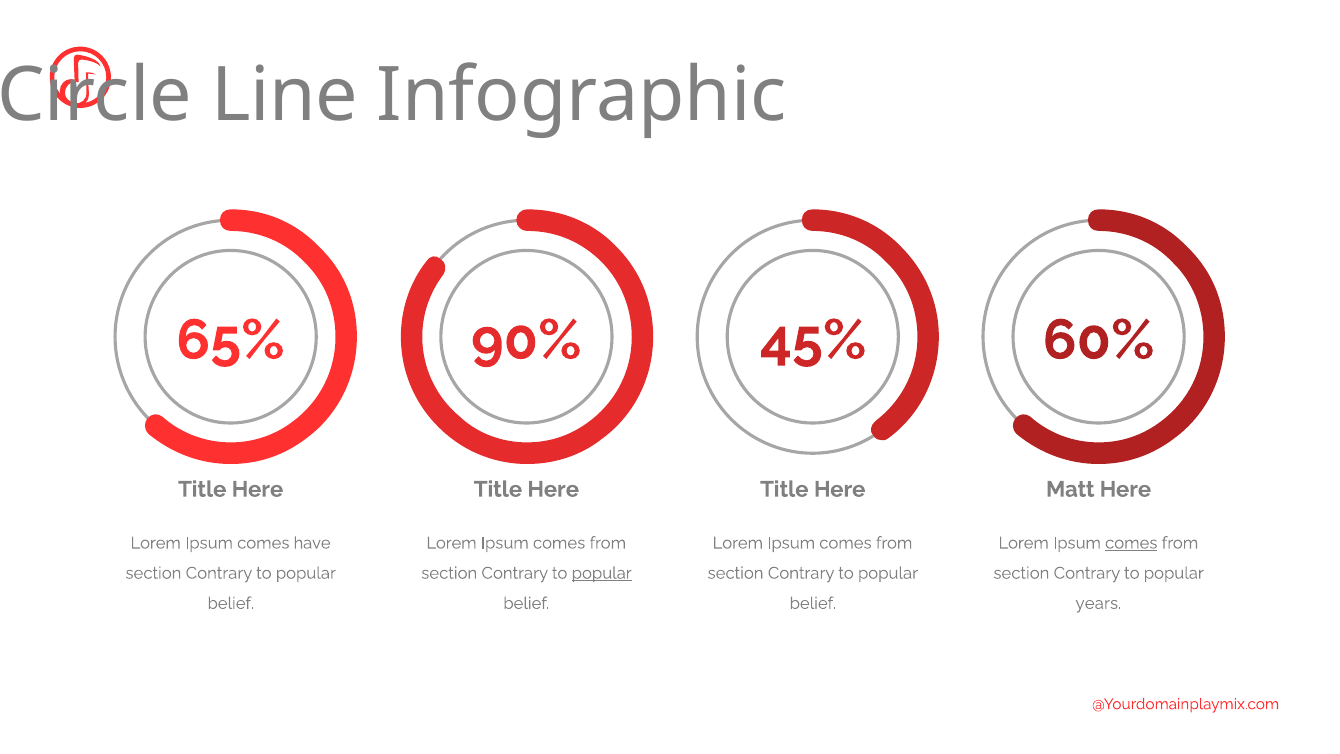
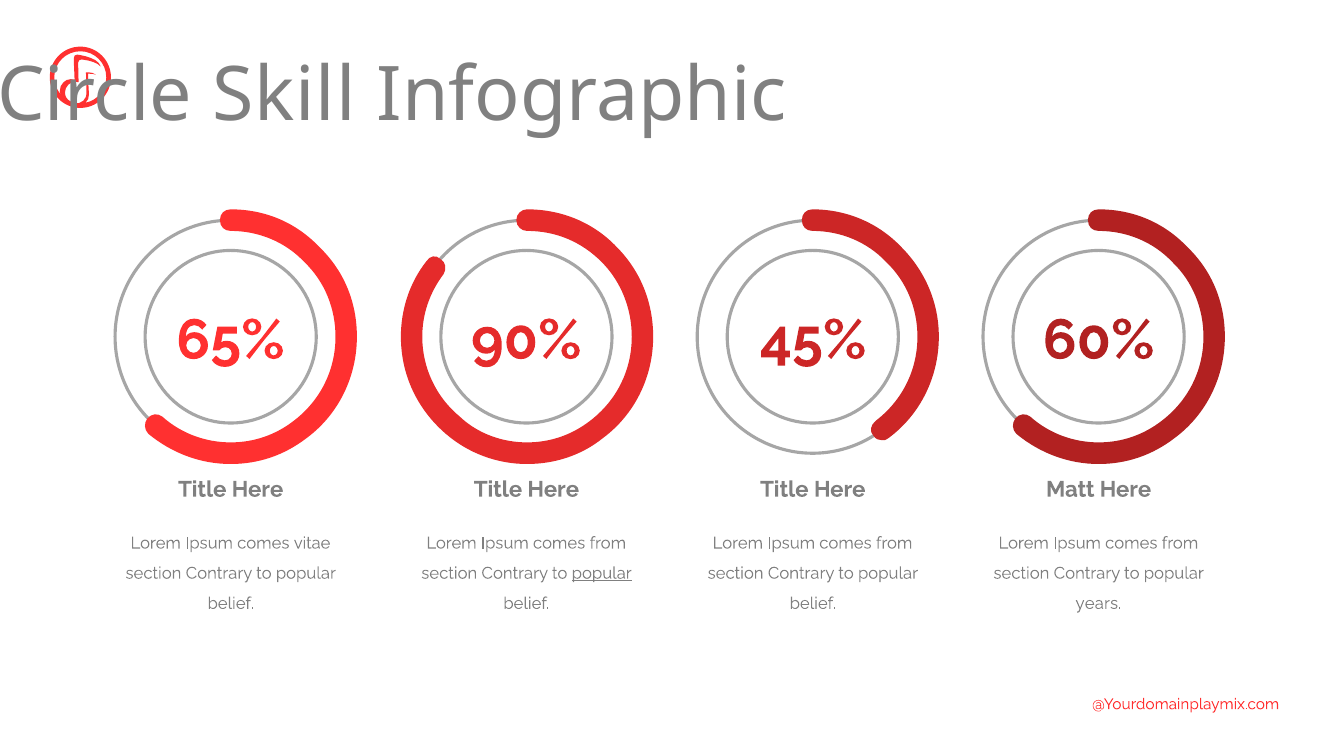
Line: Line -> Skill
have: have -> vitae
comes at (1131, 543) underline: present -> none
